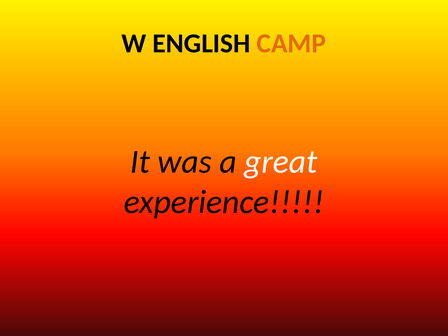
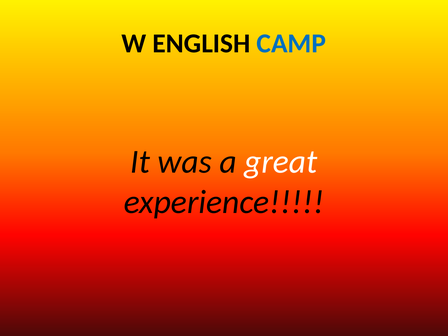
CAMP colour: orange -> blue
